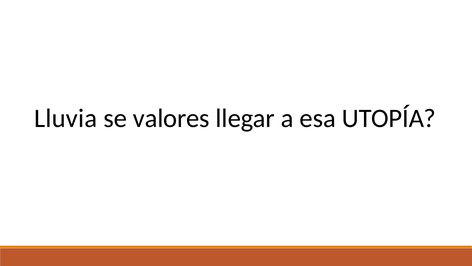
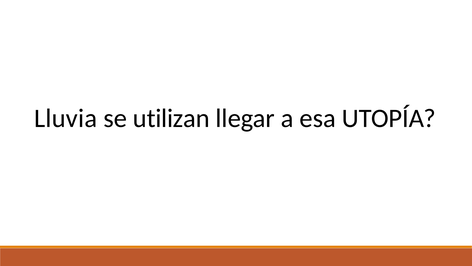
valores: valores -> utilizan
